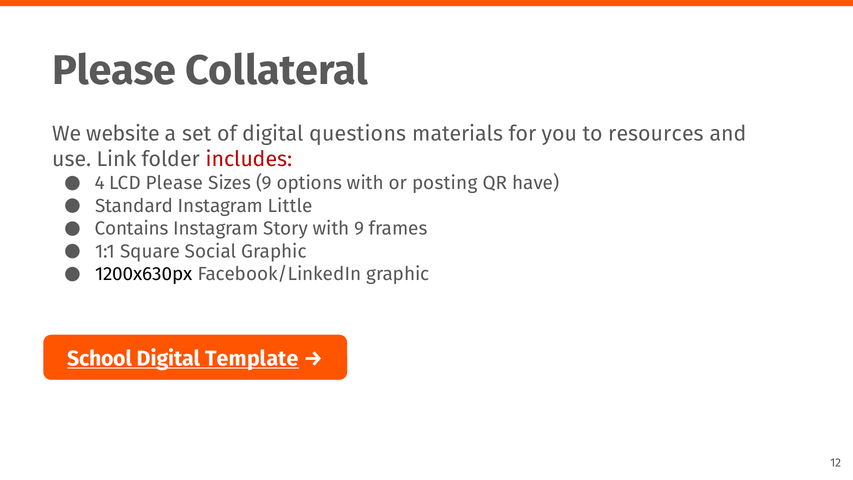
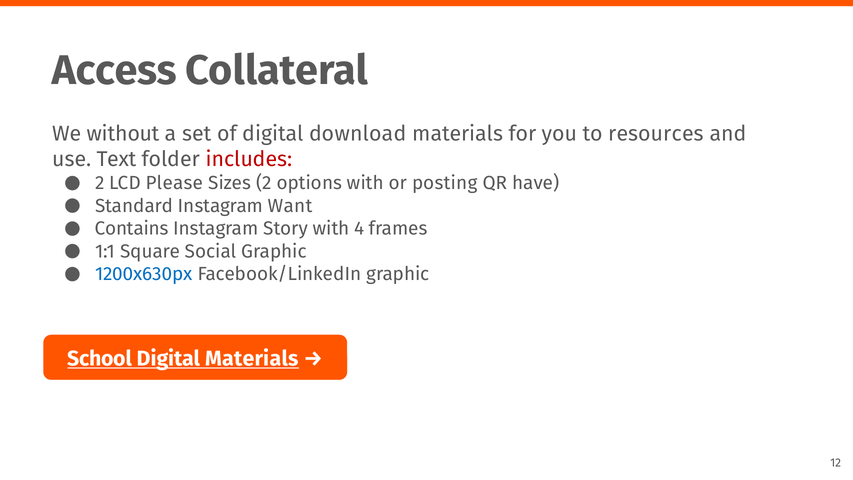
Please at (114, 71): Please -> Access
website: website -> without
questions: questions -> download
Link: Link -> Text
4 at (100, 183): 4 -> 2
Sizes 9: 9 -> 2
Little: Little -> Want
with 9: 9 -> 4
1200x630px colour: black -> blue
Digital Template: Template -> Materials
